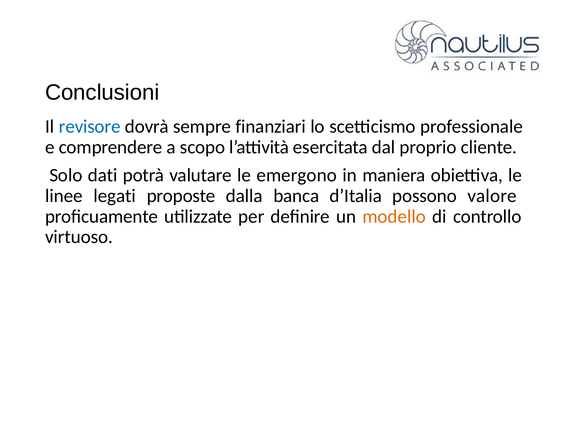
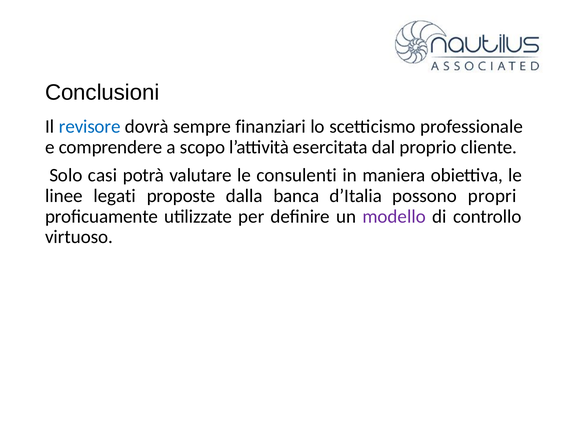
dati: dati -> casi
emergono: emergono -> consulenti
valore: valore -> propri
modello colour: orange -> purple
